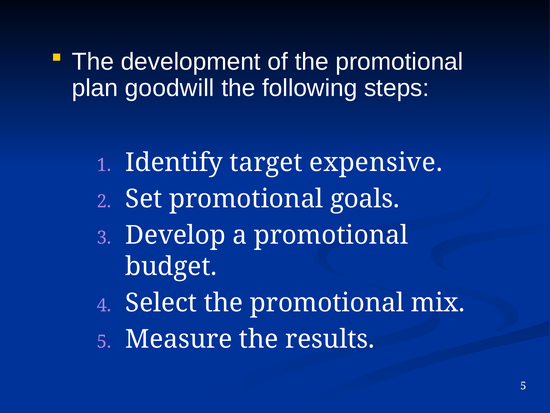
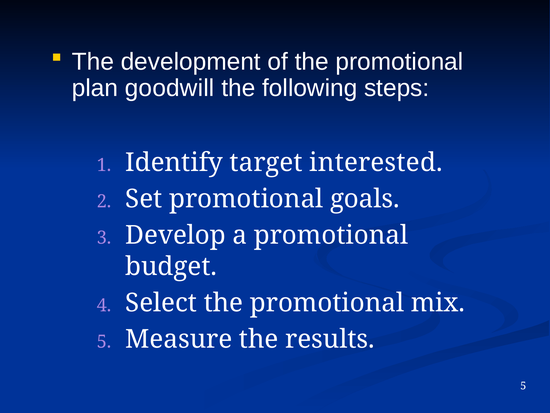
expensive: expensive -> interested
